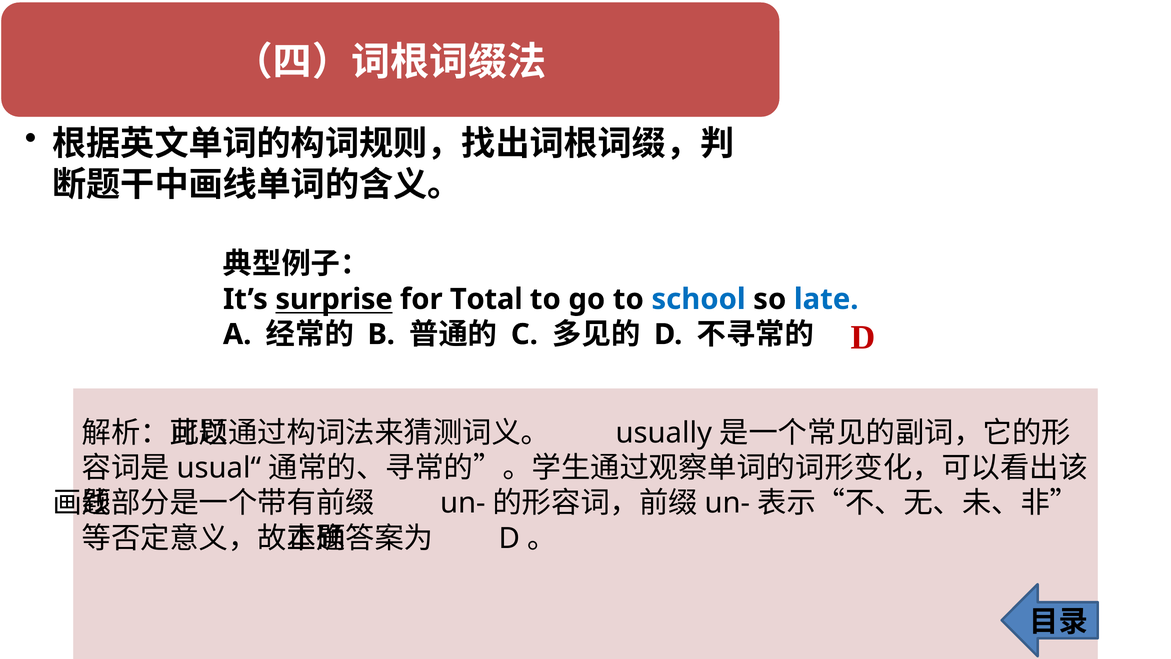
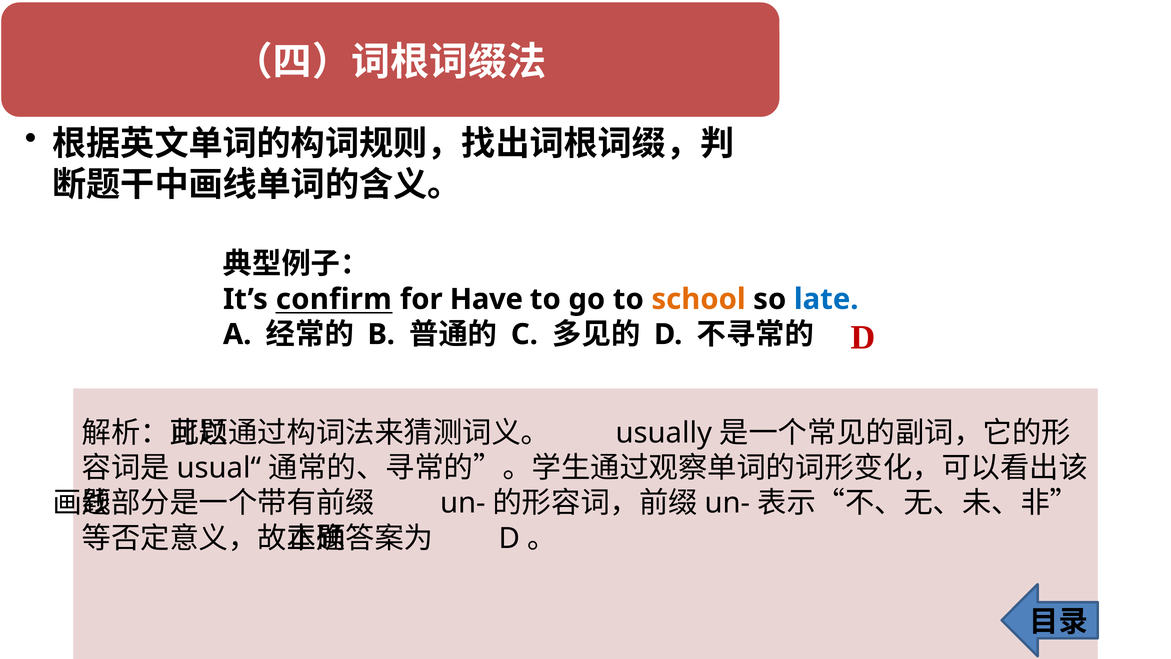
surprise: surprise -> confirm
Total: Total -> Have
school colour: blue -> orange
